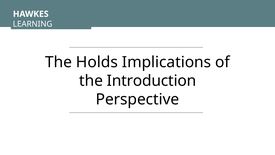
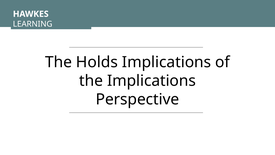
the Introduction: Introduction -> Implications
